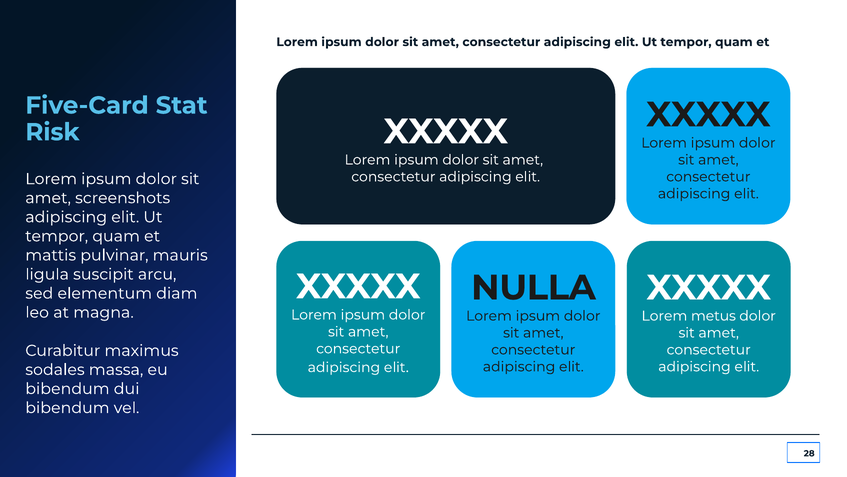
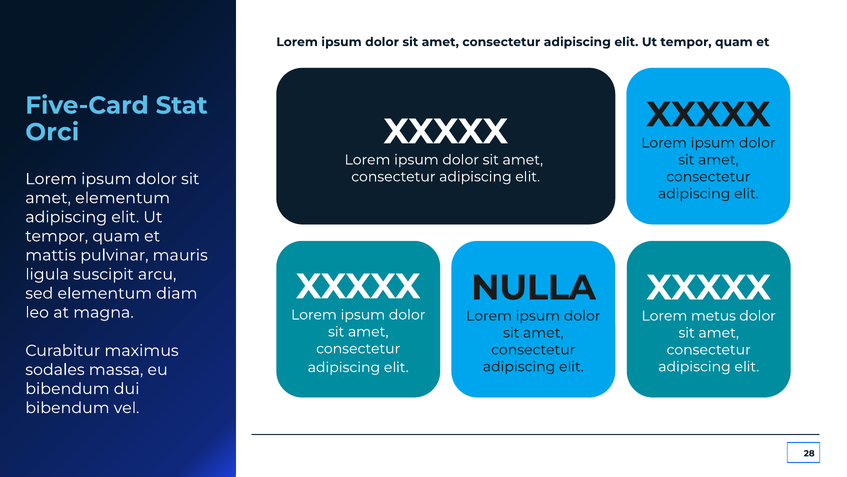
Risk: Risk -> Orci
amet screenshots: screenshots -> elementum
